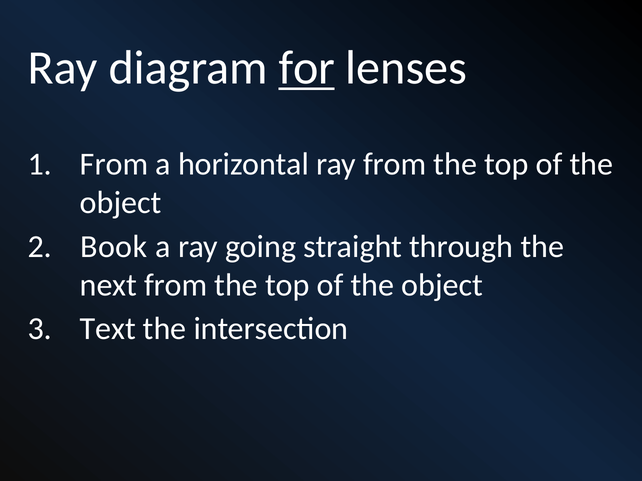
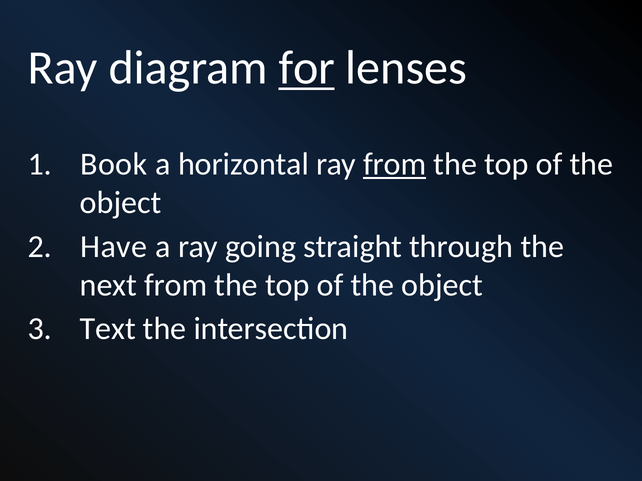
From at (114, 164): From -> Book
from at (395, 164) underline: none -> present
Book: Book -> Have
